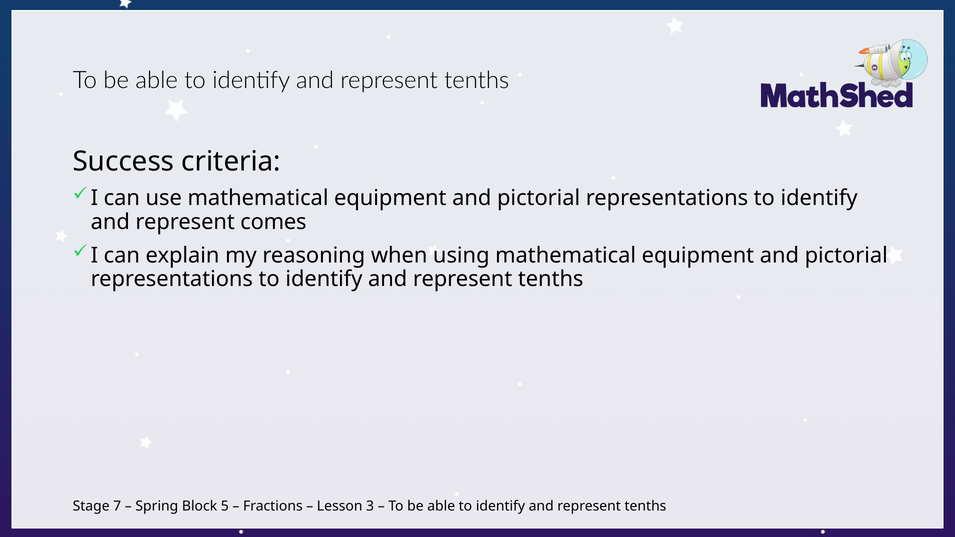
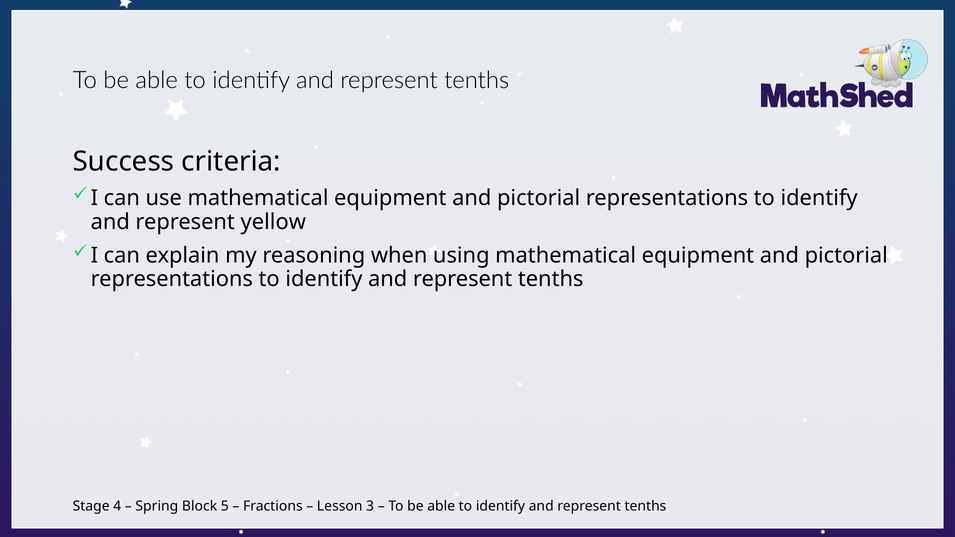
comes: comes -> yellow
7: 7 -> 4
